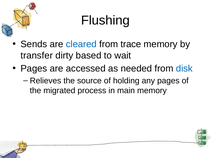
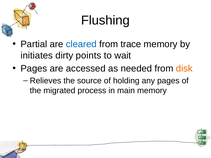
Sends: Sends -> Partial
transfer: transfer -> initiates
based: based -> points
disk colour: blue -> orange
